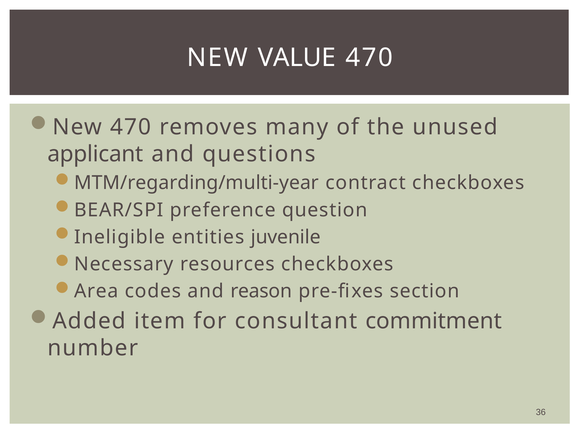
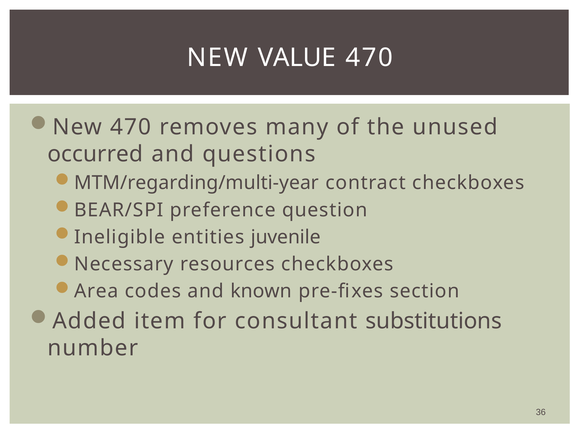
applicant: applicant -> occurred
reason: reason -> known
commitment: commitment -> substitutions
